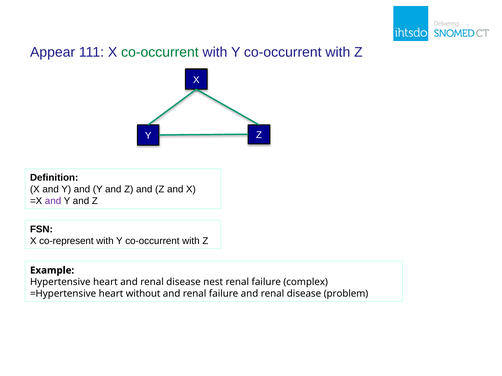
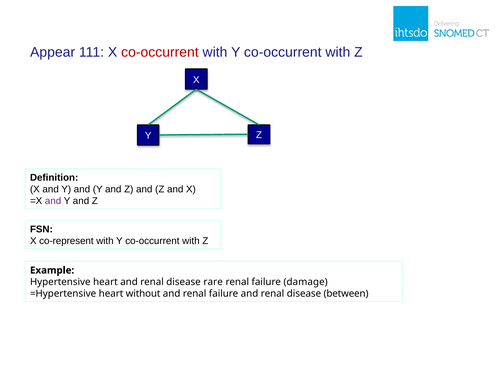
co-occurrent at (160, 52) colour: green -> red
nest: nest -> rare
complex: complex -> damage
problem: problem -> between
